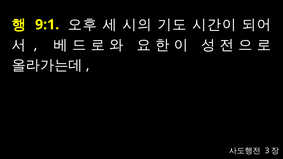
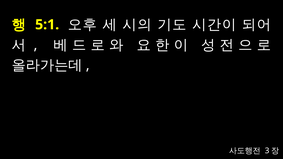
9:1: 9:1 -> 5:1
